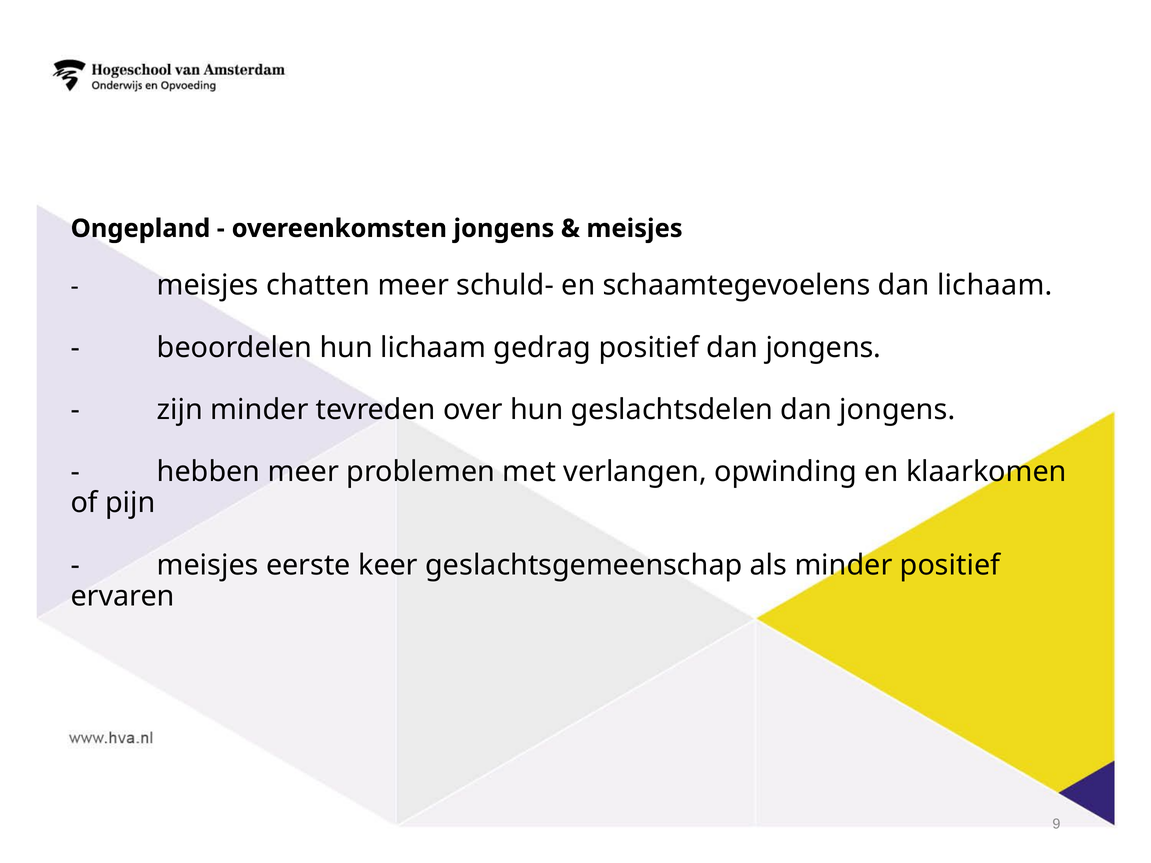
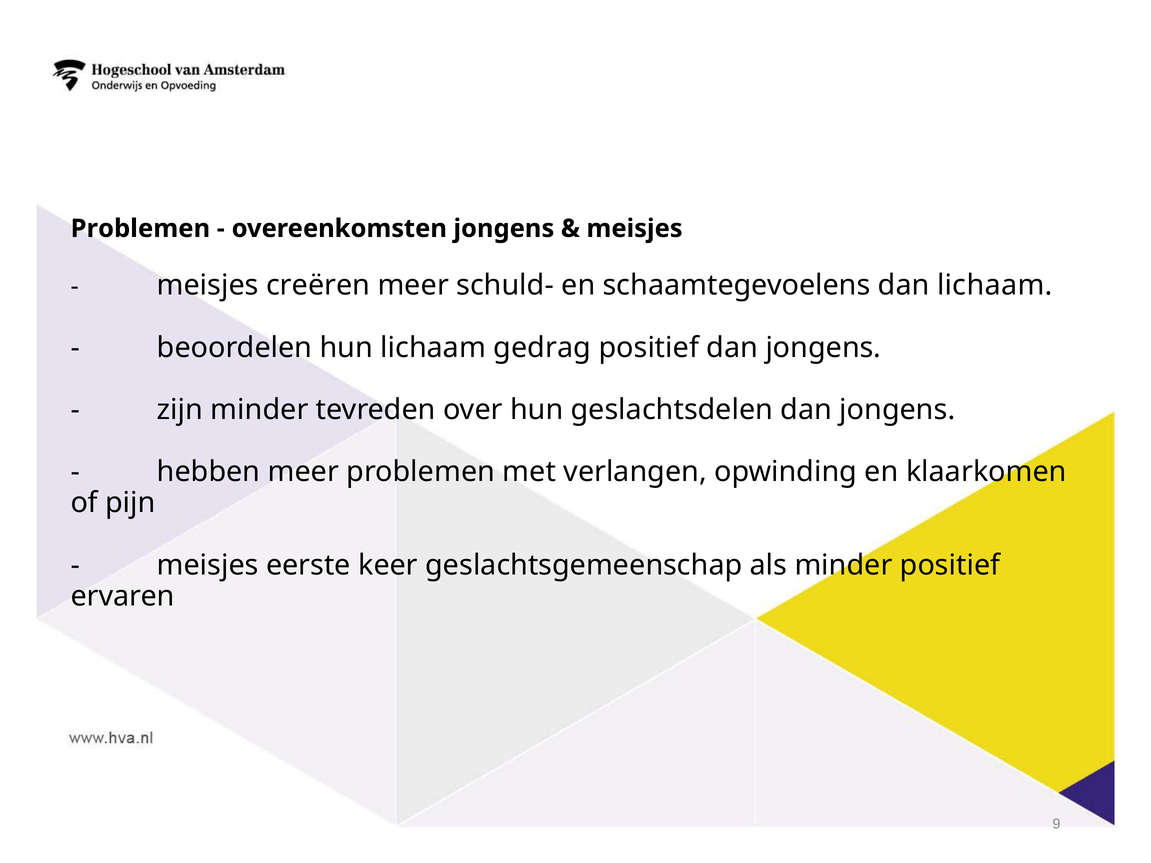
Ongepland at (140, 229): Ongepland -> Problemen
chatten: chatten -> creëren
